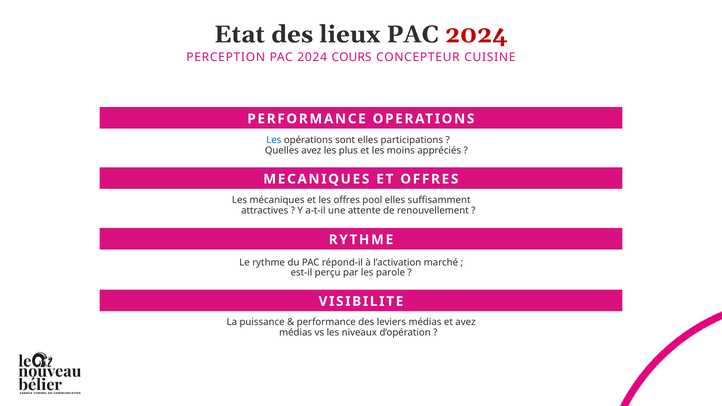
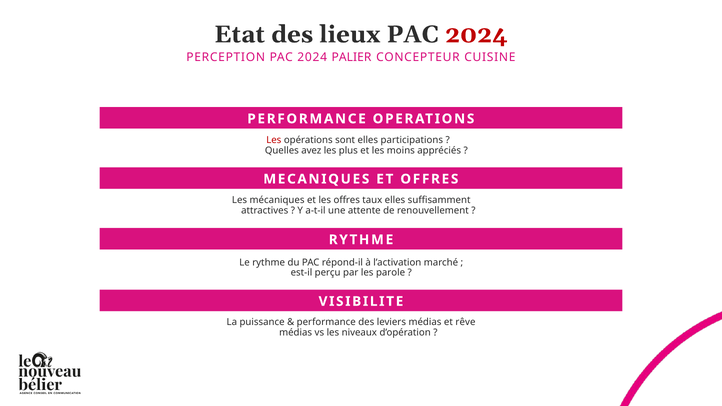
COURS: COURS -> PALIER
Les at (274, 140) colour: blue -> red
pool: pool -> taux
et avez: avez -> rêve
